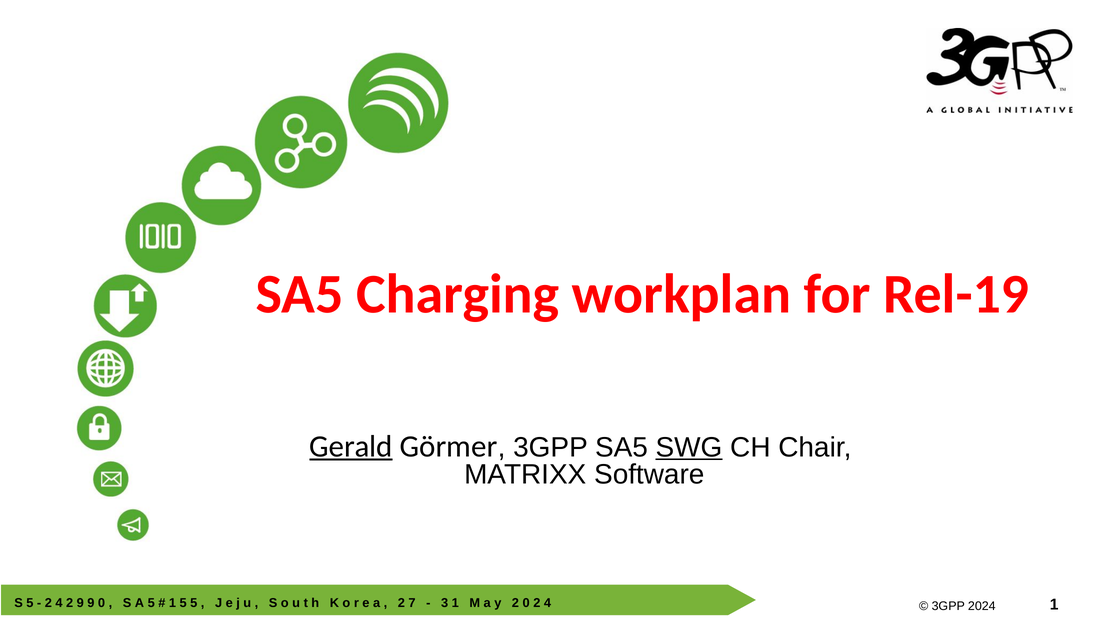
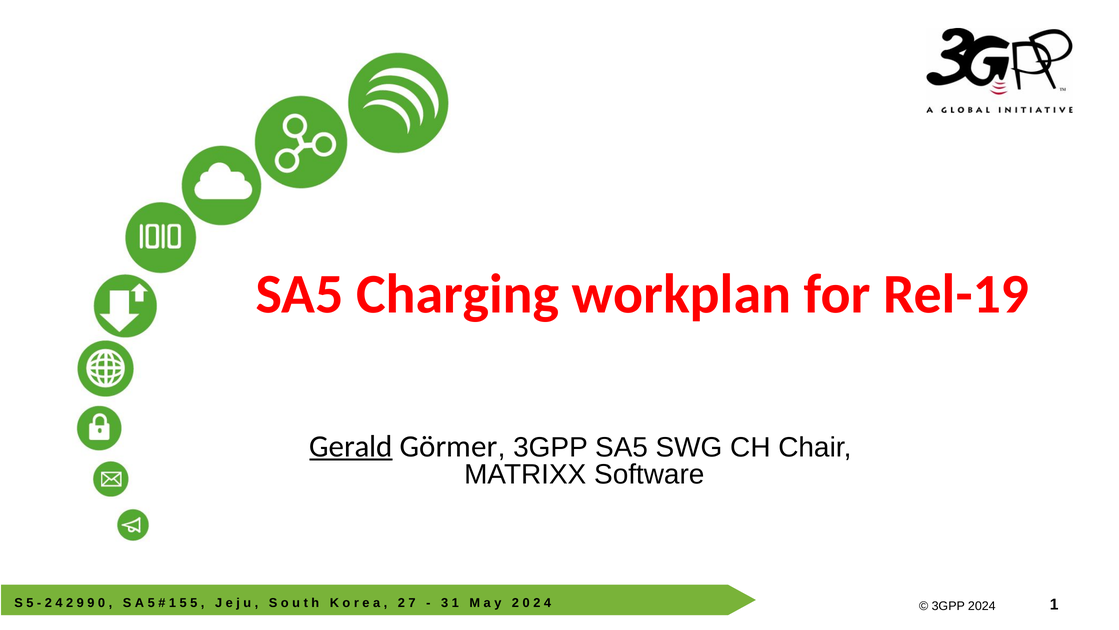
SWG underline: present -> none
